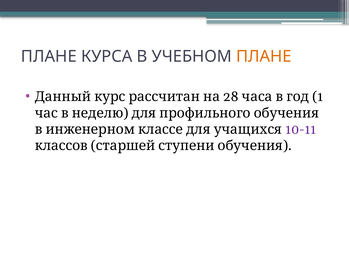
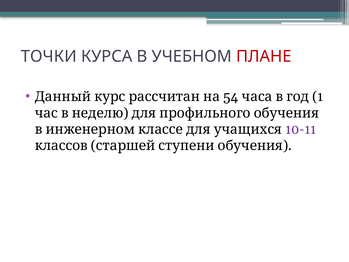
ПЛАНЕ at (49, 56): ПЛАНЕ -> ТОЧКИ
ПЛАНЕ at (264, 56) colour: orange -> red
28: 28 -> 54
